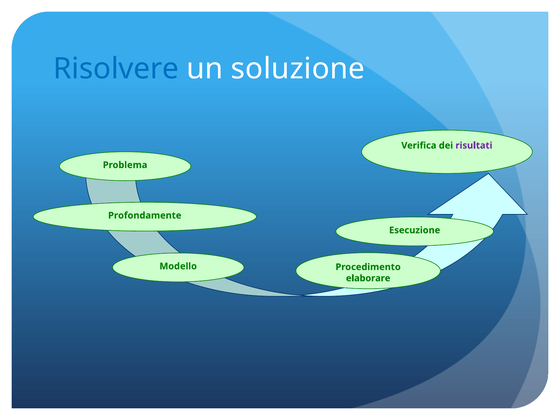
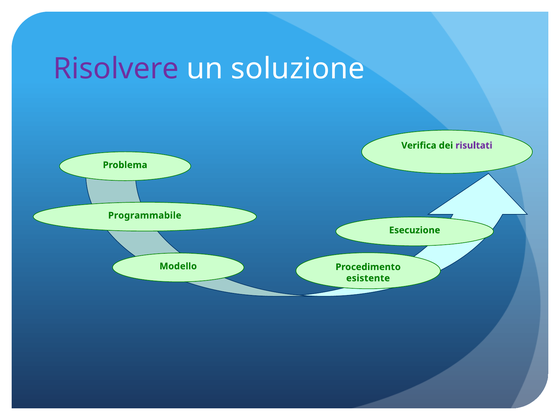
Risolvere colour: blue -> purple
Profondamente: Profondamente -> Programmabile
elaborare: elaborare -> esistente
